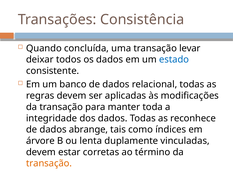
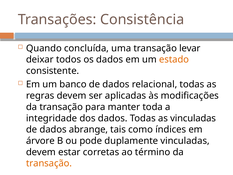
estado colour: blue -> orange
as reconhece: reconhece -> vinculadas
lenta: lenta -> pode
